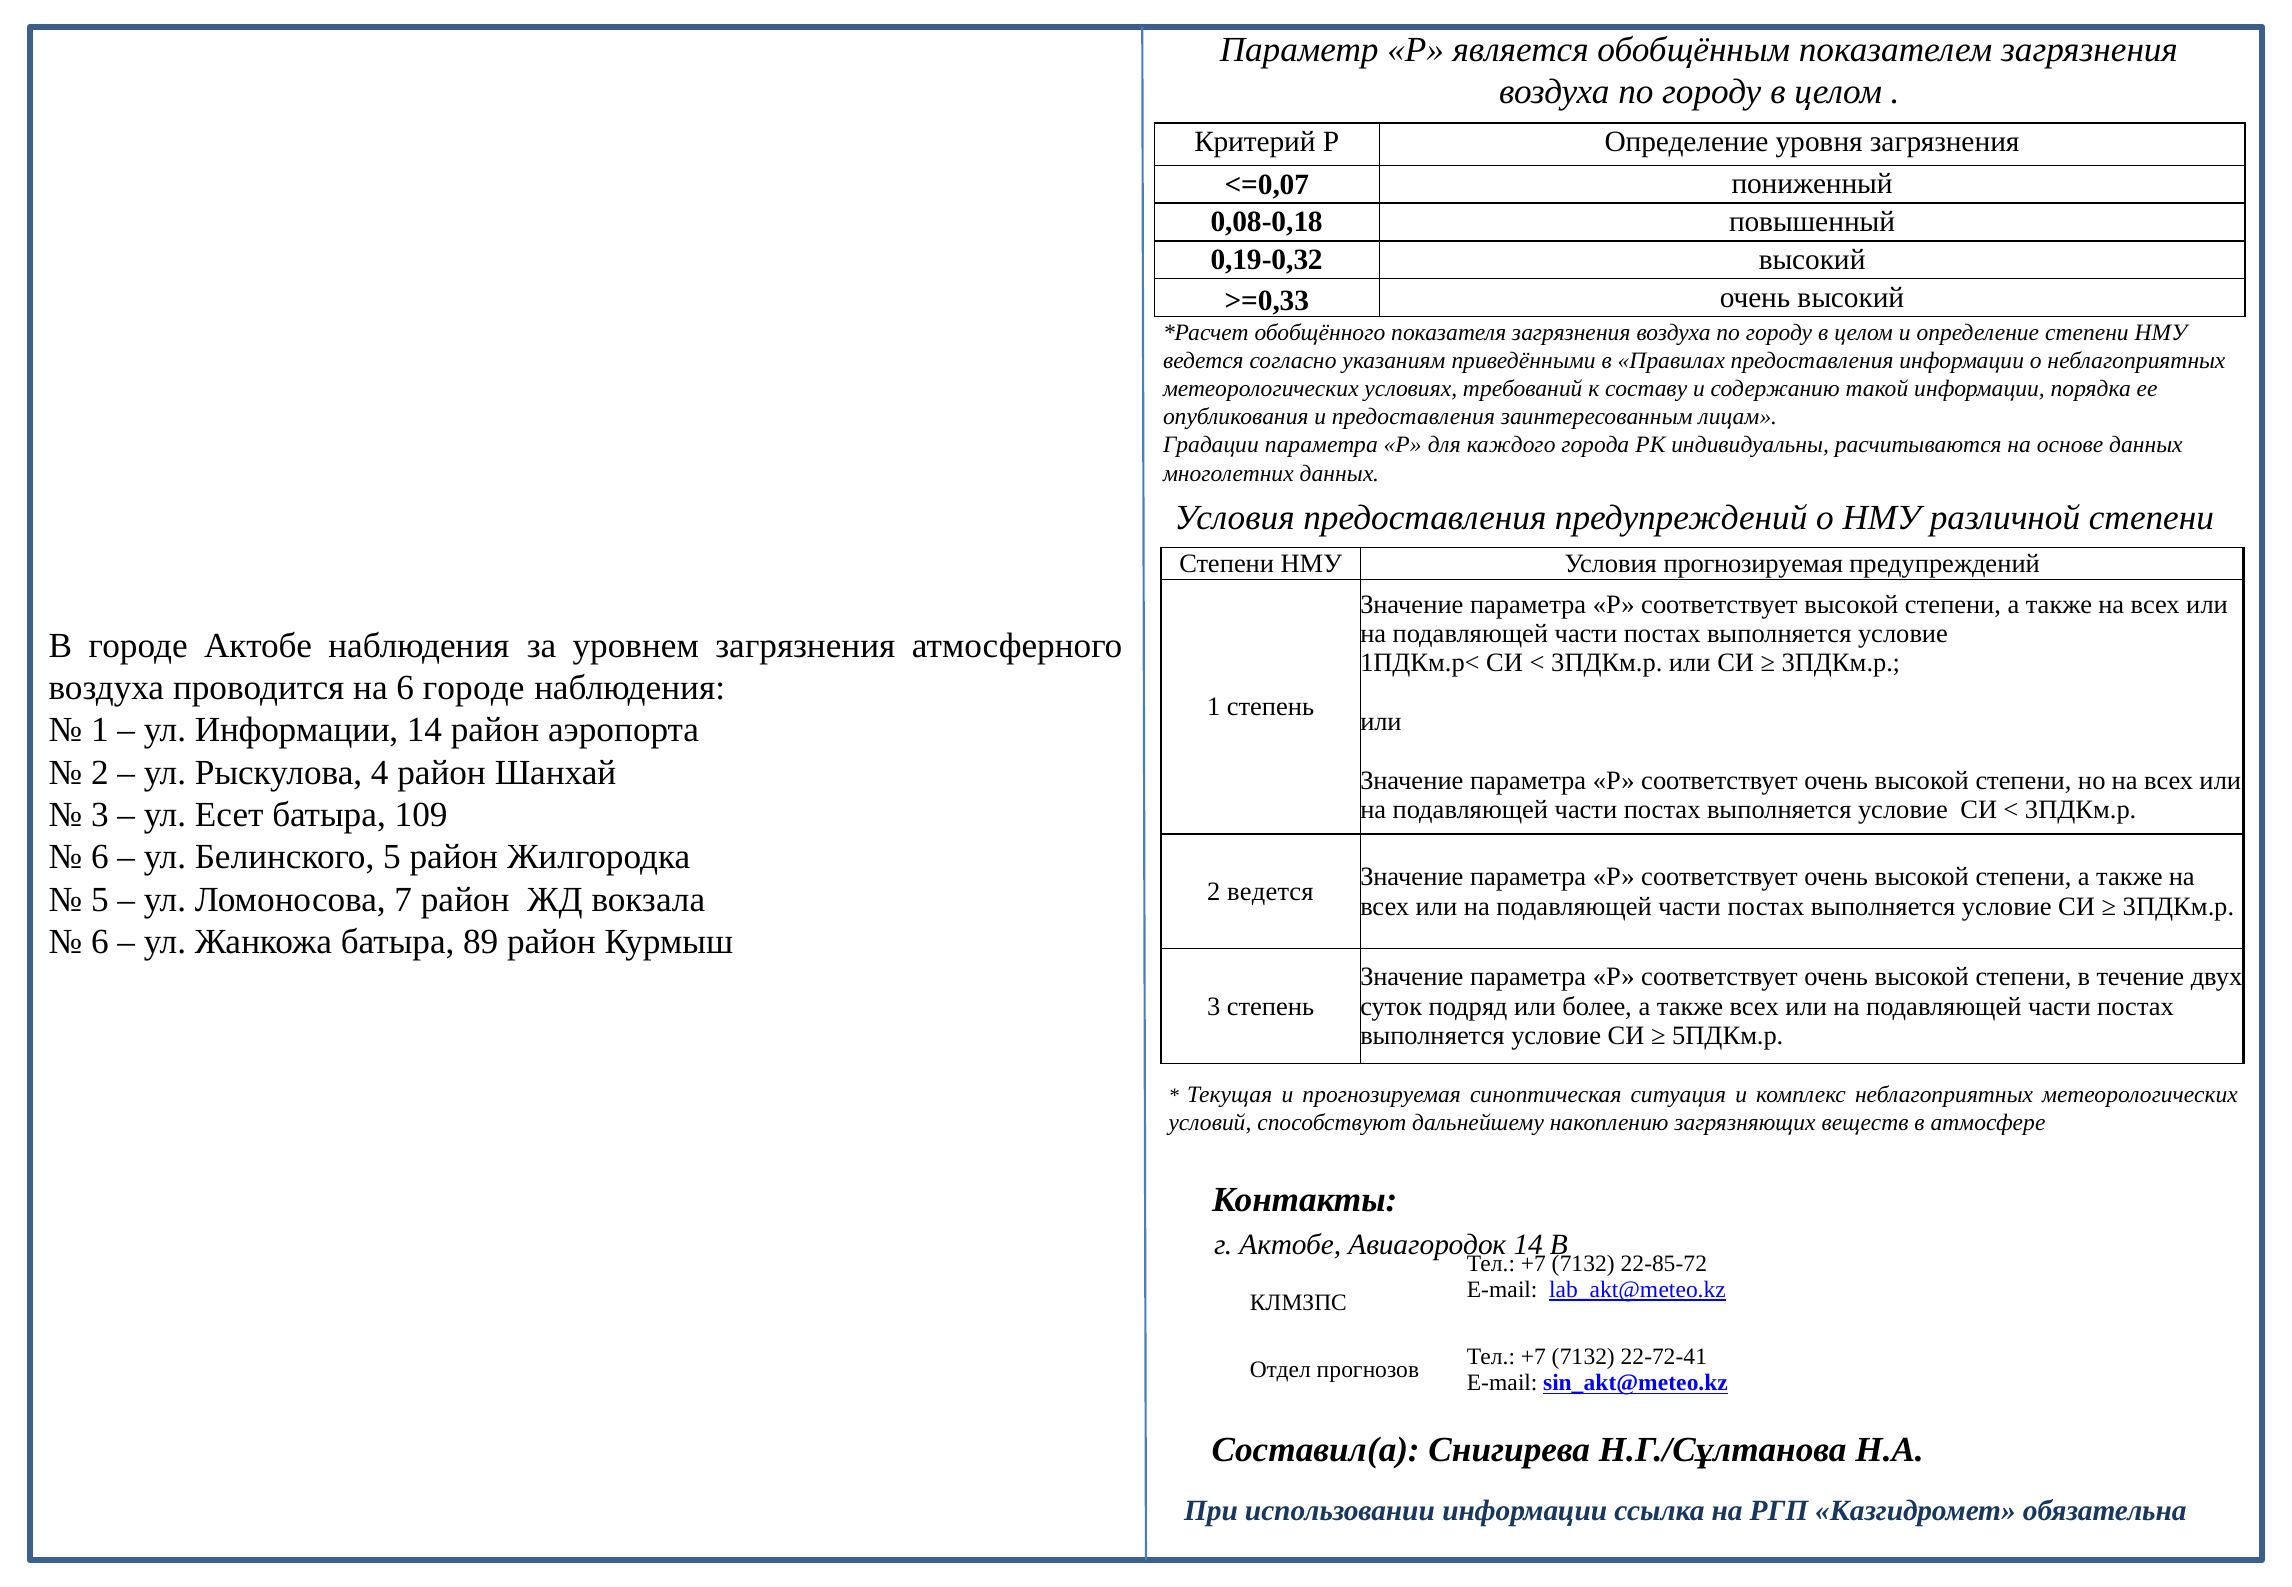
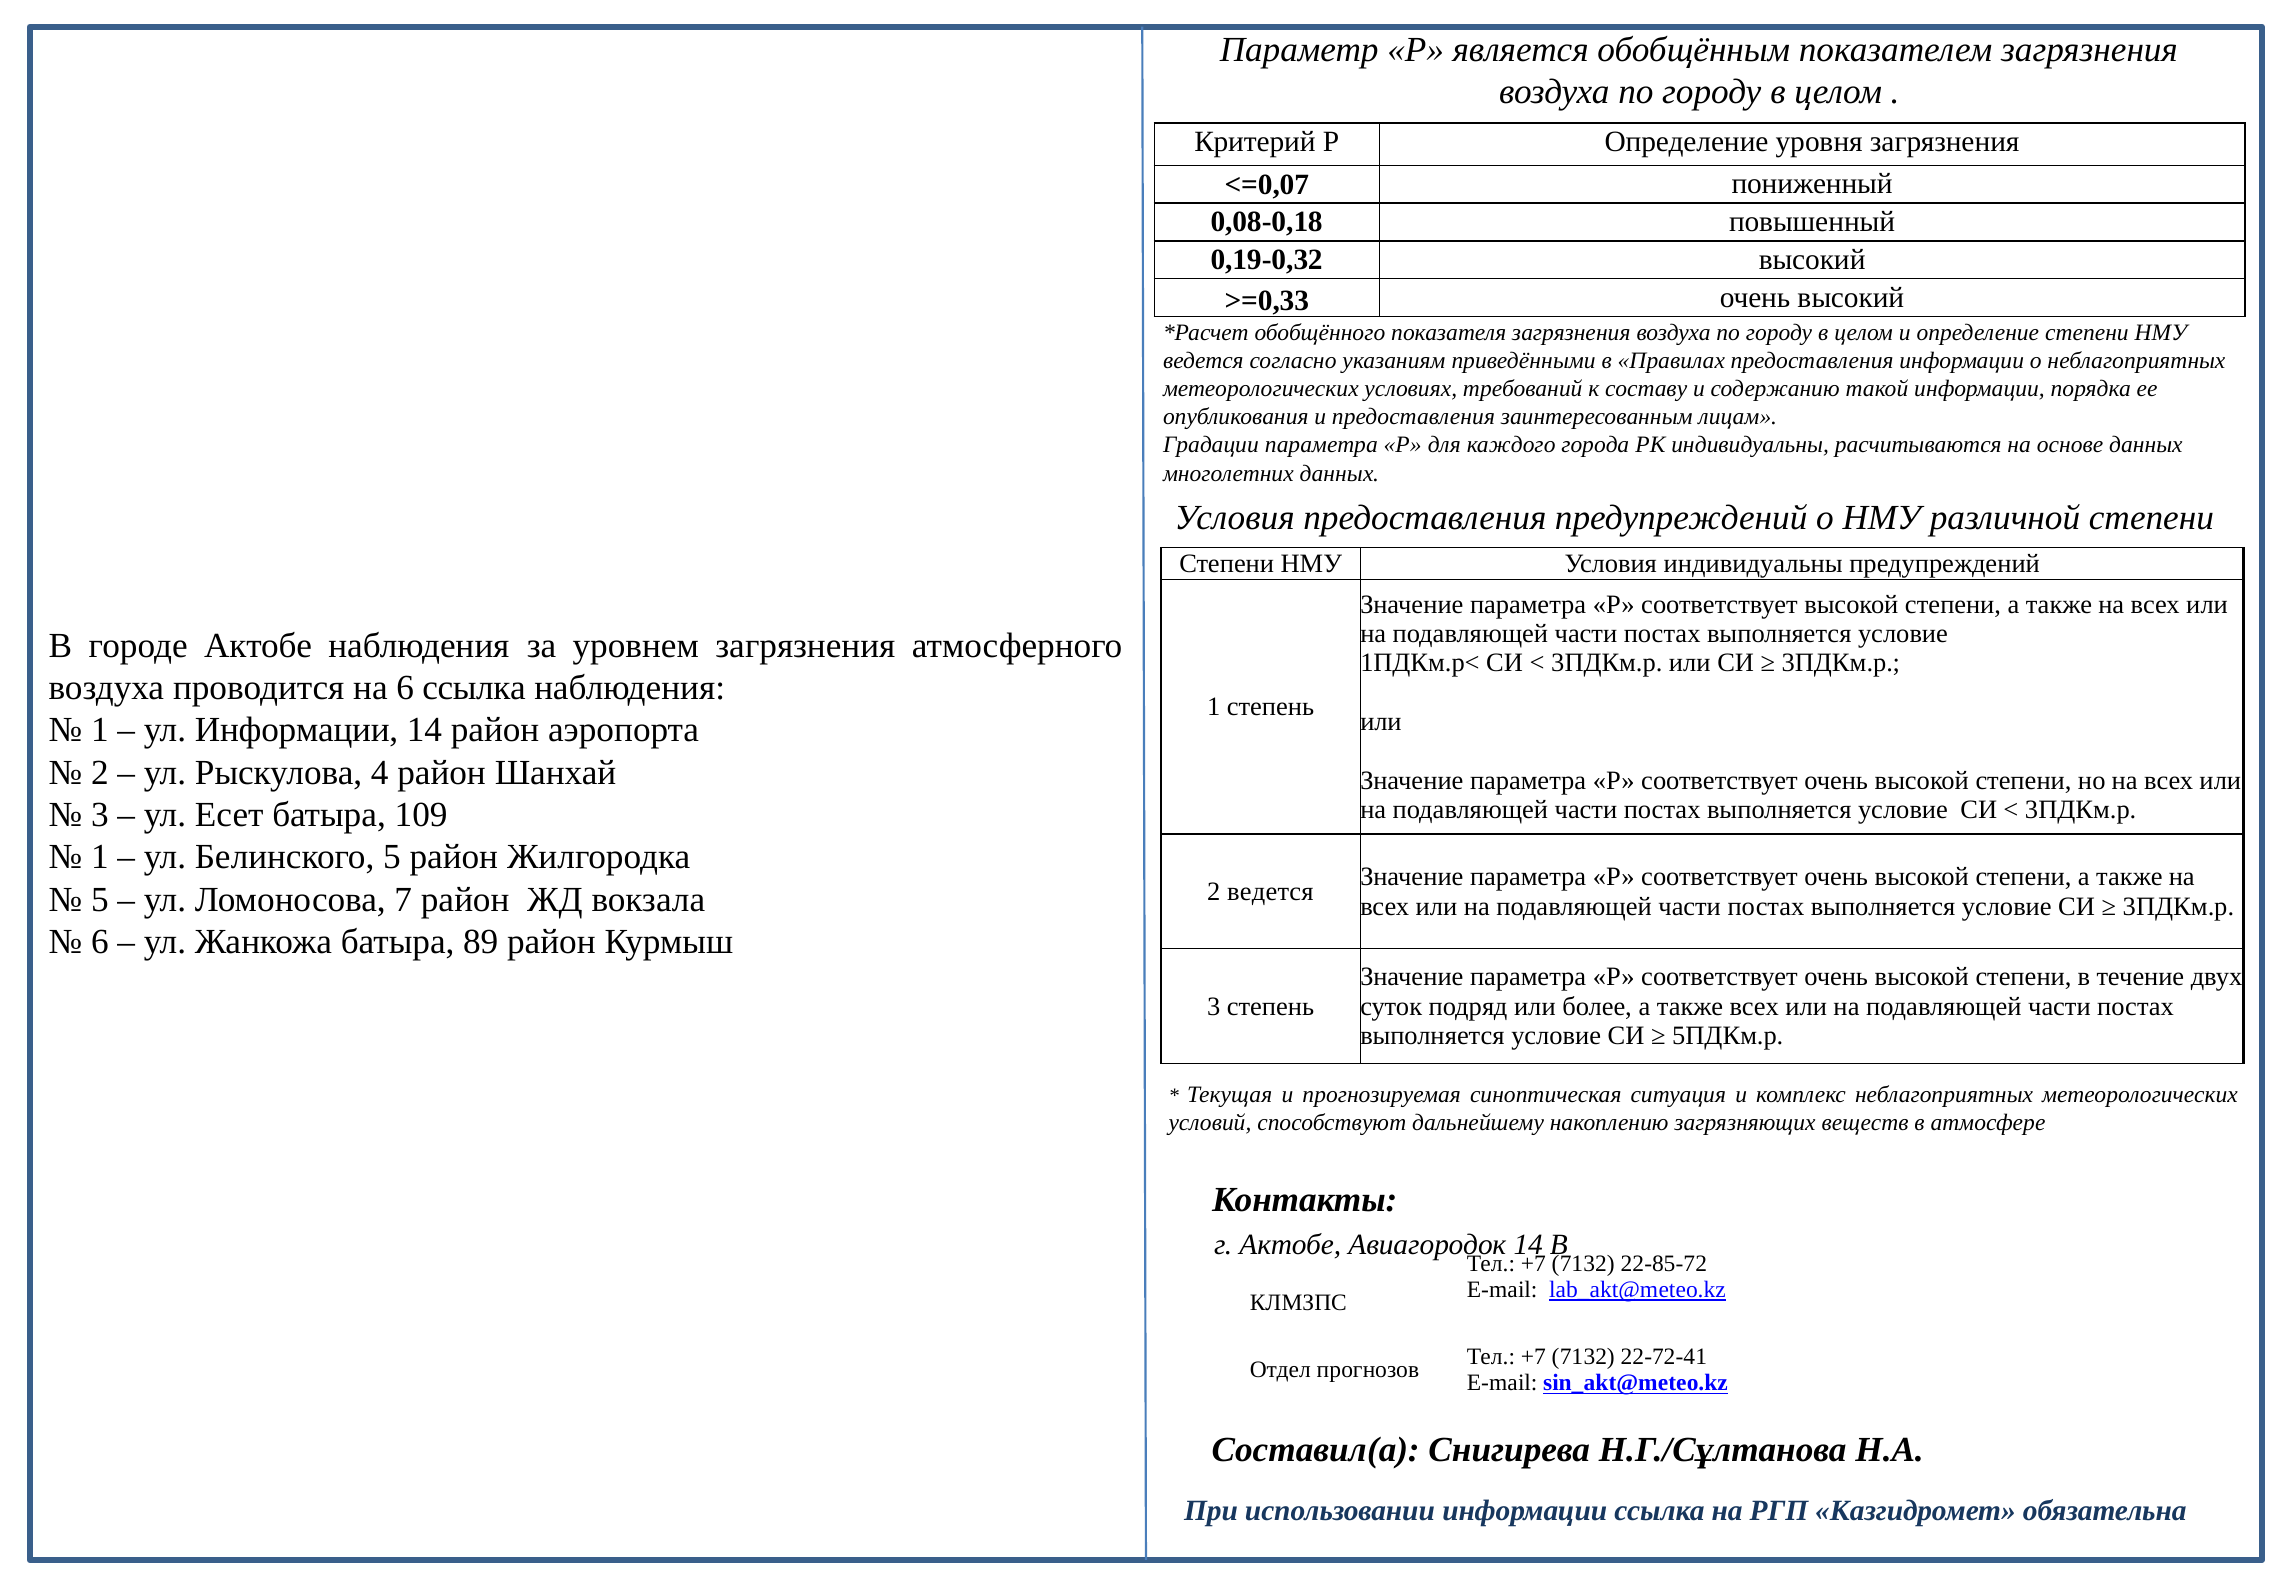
Условия прогнозируемая: прогнозируемая -> индивидуальны
6 городе: городе -> ссылка
6 at (100, 857): 6 -> 1
